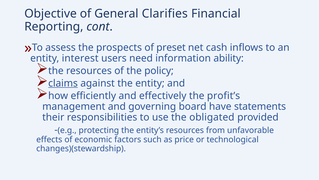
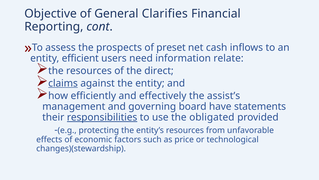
interest: interest -> efficient
ability: ability -> relate
policy: policy -> direct
profit’s: profit’s -> assist’s
responsibilities underline: none -> present
